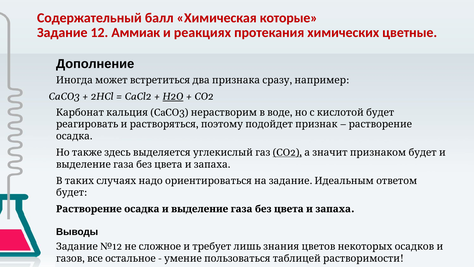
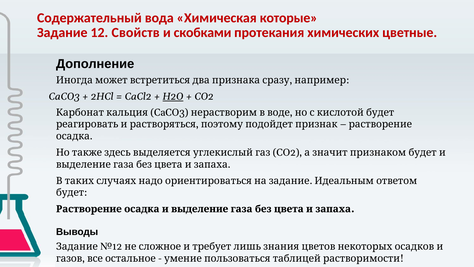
балл: балл -> вода
Аммиак: Аммиак -> Свойств
реакциях: реакциях -> скобками
CO2 at (287, 152) underline: present -> none
